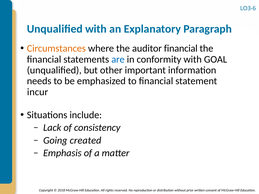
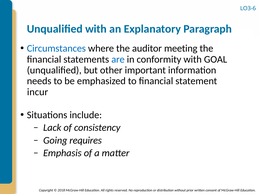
Circumstances colour: orange -> blue
auditor financial: financial -> meeting
created: created -> requires
